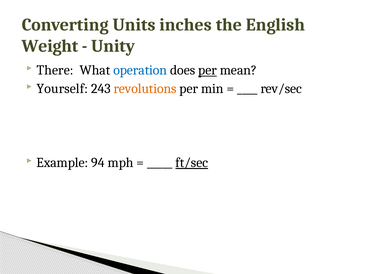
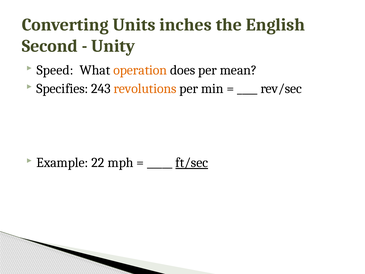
Weight: Weight -> Second
There: There -> Speed
operation colour: blue -> orange
per at (208, 70) underline: present -> none
Yourself: Yourself -> Specifies
94: 94 -> 22
